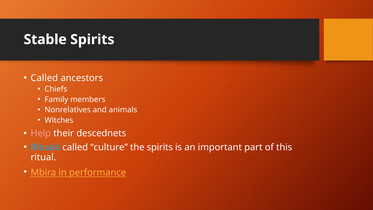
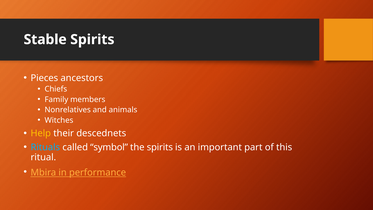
Called at (44, 78): Called -> Pieces
Help colour: pink -> yellow
culture: culture -> symbol
